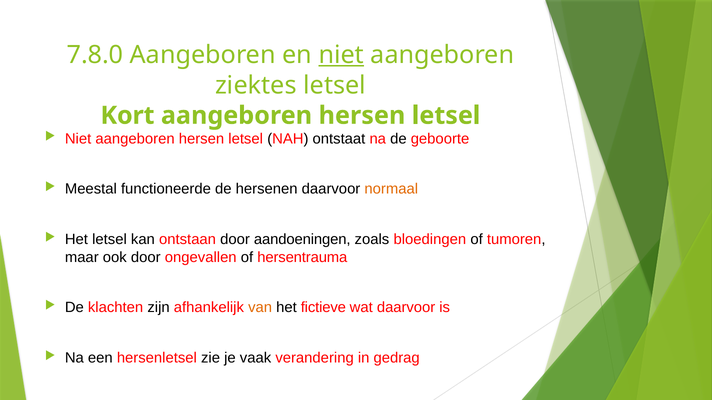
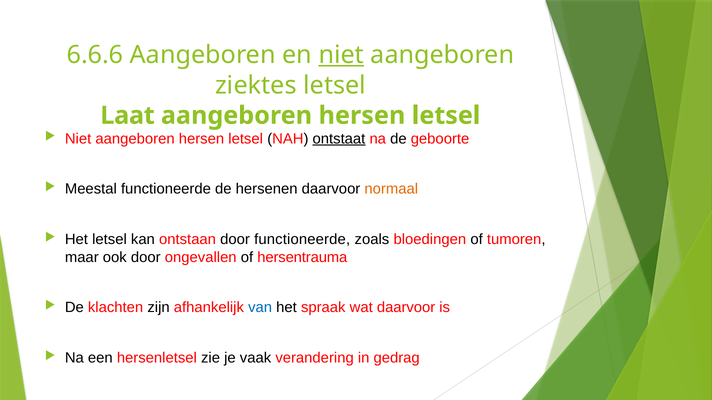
7.8.0: 7.8.0 -> 6.6.6
Kort: Kort -> Laat
ontstaat underline: none -> present
door aandoeningen: aandoeningen -> functioneerde
van colour: orange -> blue
fictieve: fictieve -> spraak
